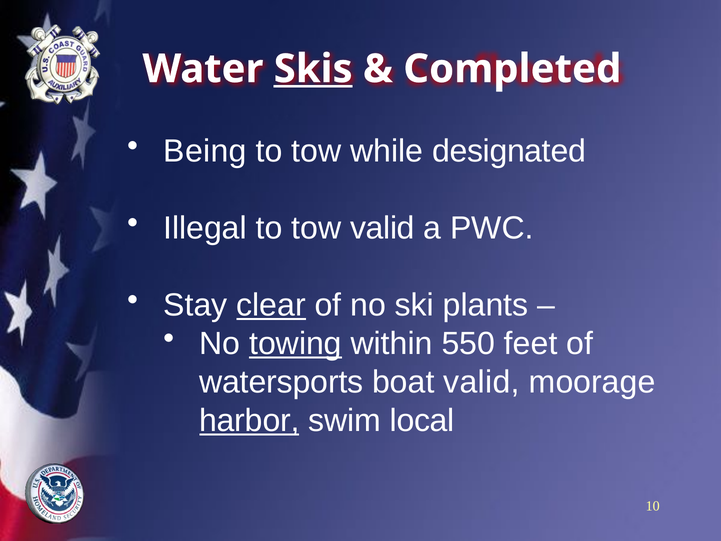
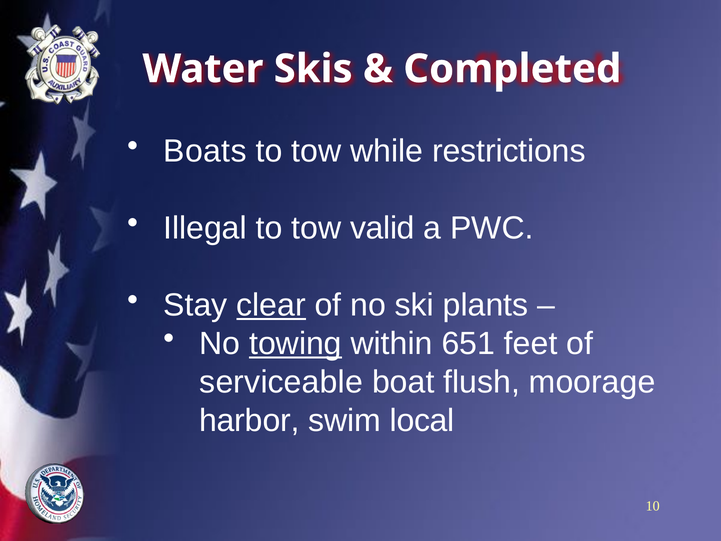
Skis underline: present -> none
Being: Being -> Boats
designated: designated -> restrictions
550: 550 -> 651
watersports: watersports -> serviceable
boat valid: valid -> flush
harbor underline: present -> none
